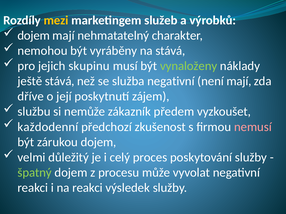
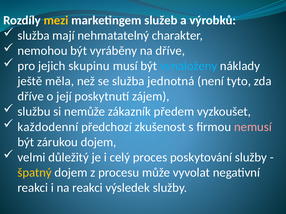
dojem at (34, 36): dojem -> služba
na stává: stává -> dříve
vynaloženy colour: light green -> light blue
ještě stává: stává -> měla
služba negativní: negativní -> jednotná
není mají: mají -> tyto
špatný colour: light green -> yellow
